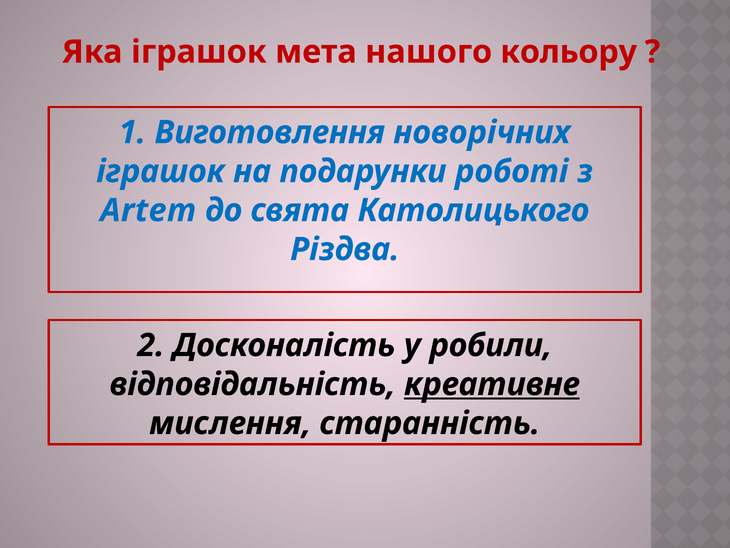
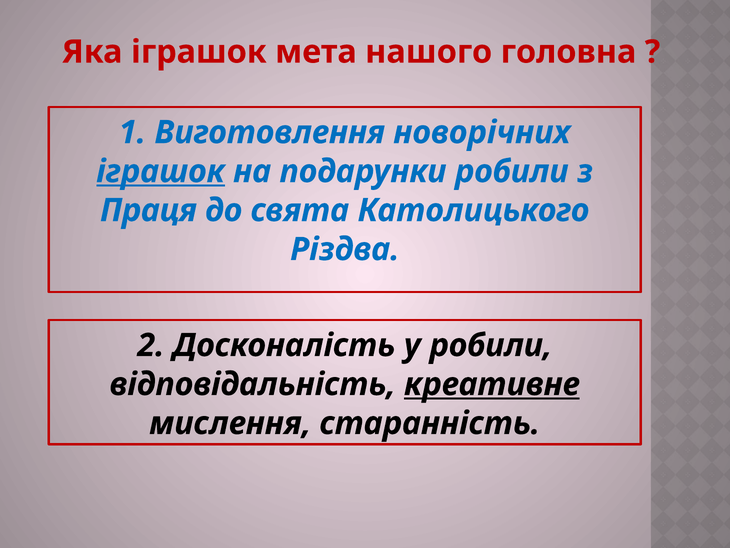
кольору: кольору -> головна
іграшок at (161, 171) underline: none -> present
подарунки роботі: роботі -> робили
Artem: Artem -> Праця
